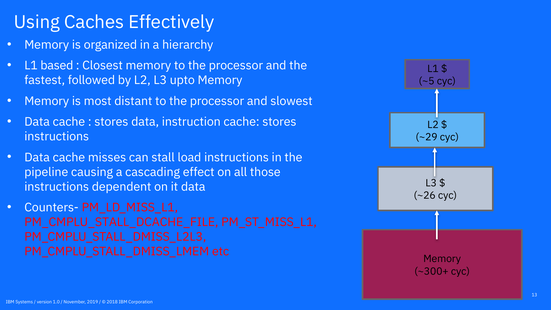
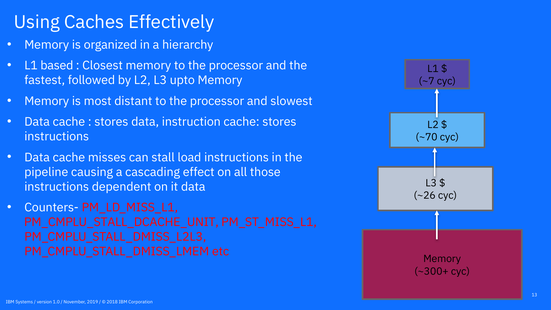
~5: ~5 -> ~7
~29: ~29 -> ~70
PM_CMPLU_STALL_DCACHE_FILE: PM_CMPLU_STALL_DCACHE_FILE -> PM_CMPLU_STALL_DCACHE_UNIT
